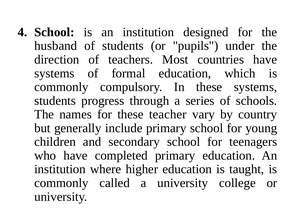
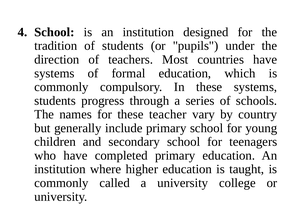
husband: husband -> tradition
